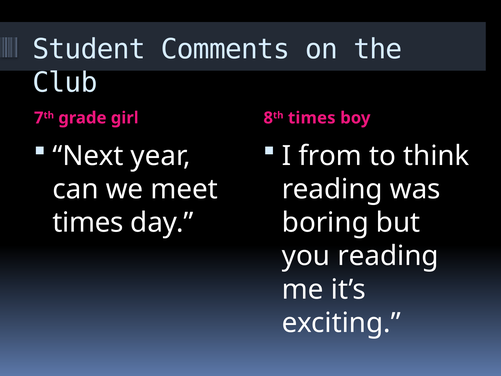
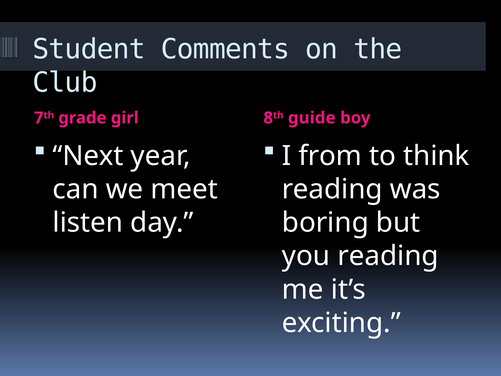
times at (312, 118): times -> guide
times at (88, 223): times -> listen
